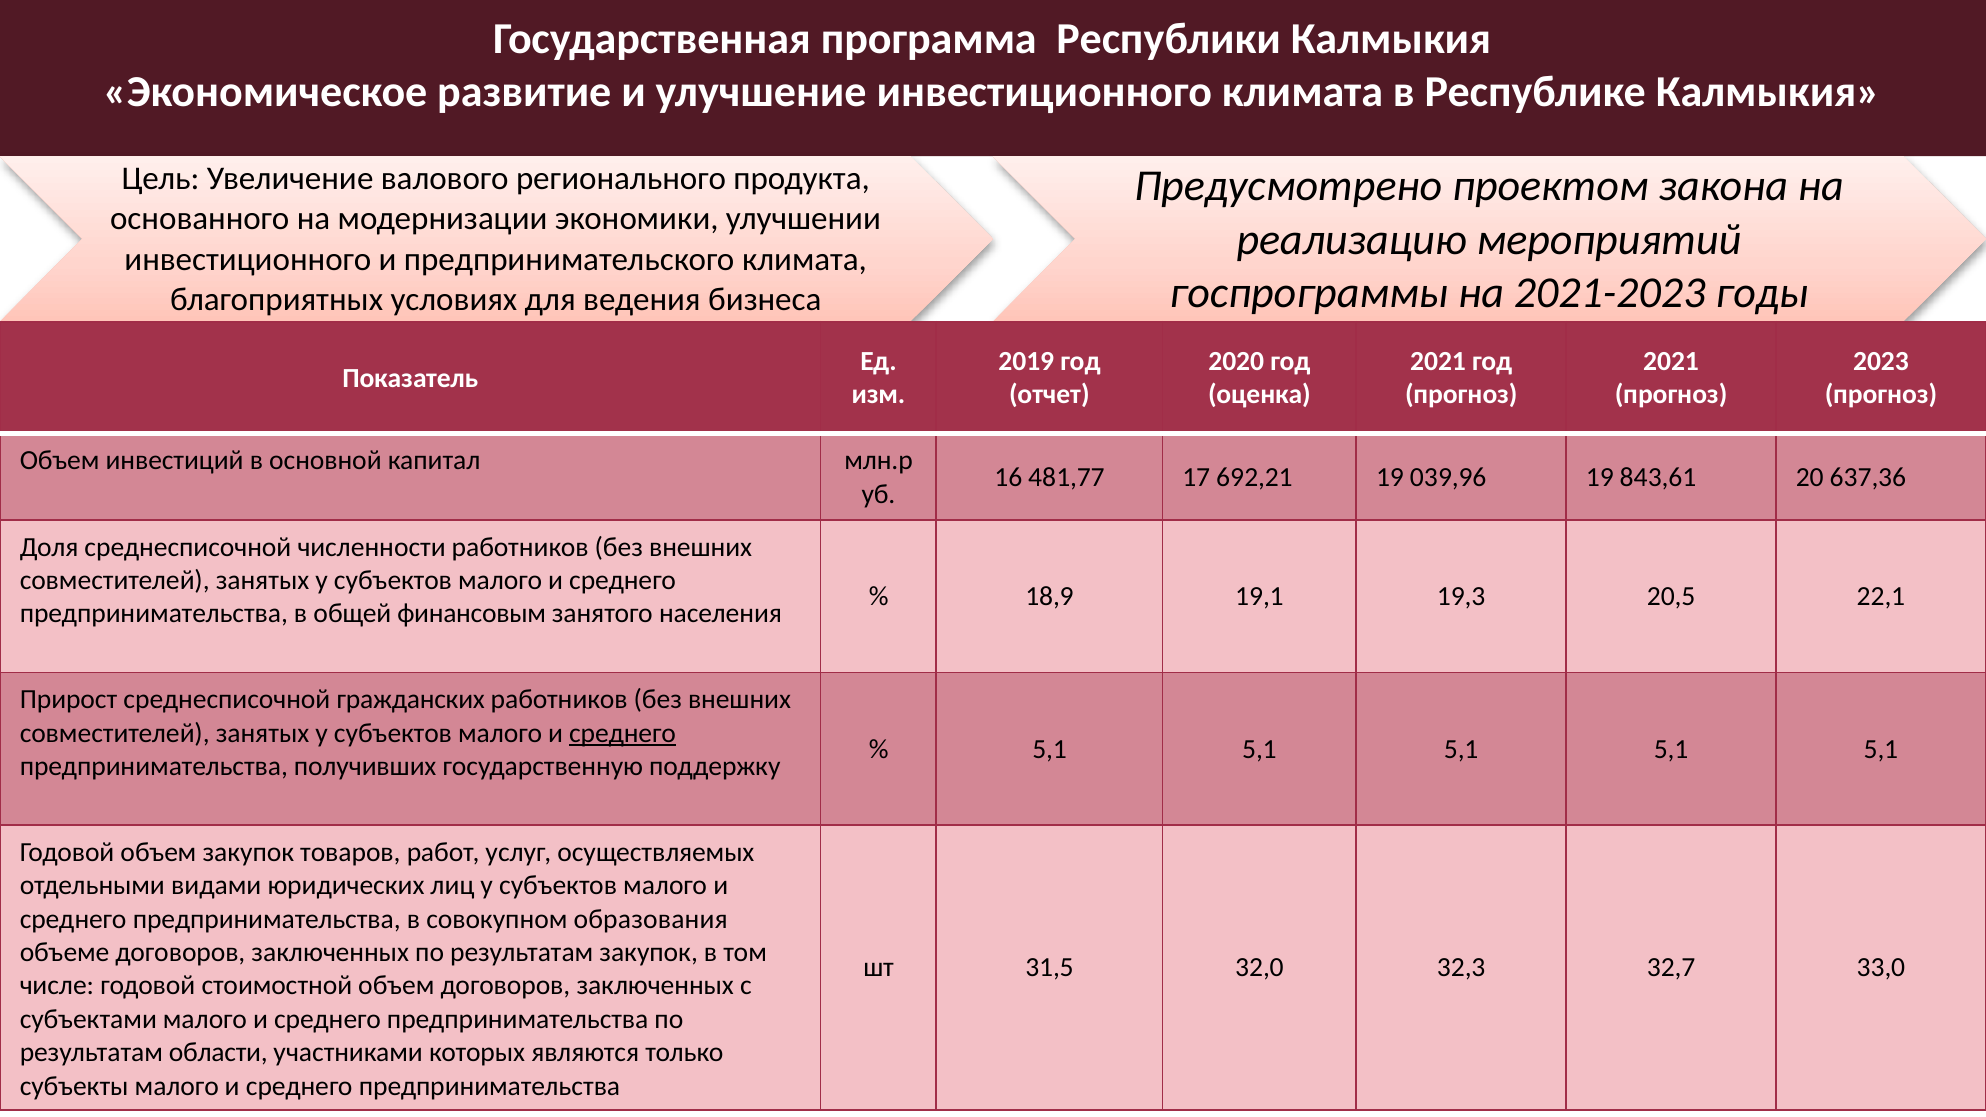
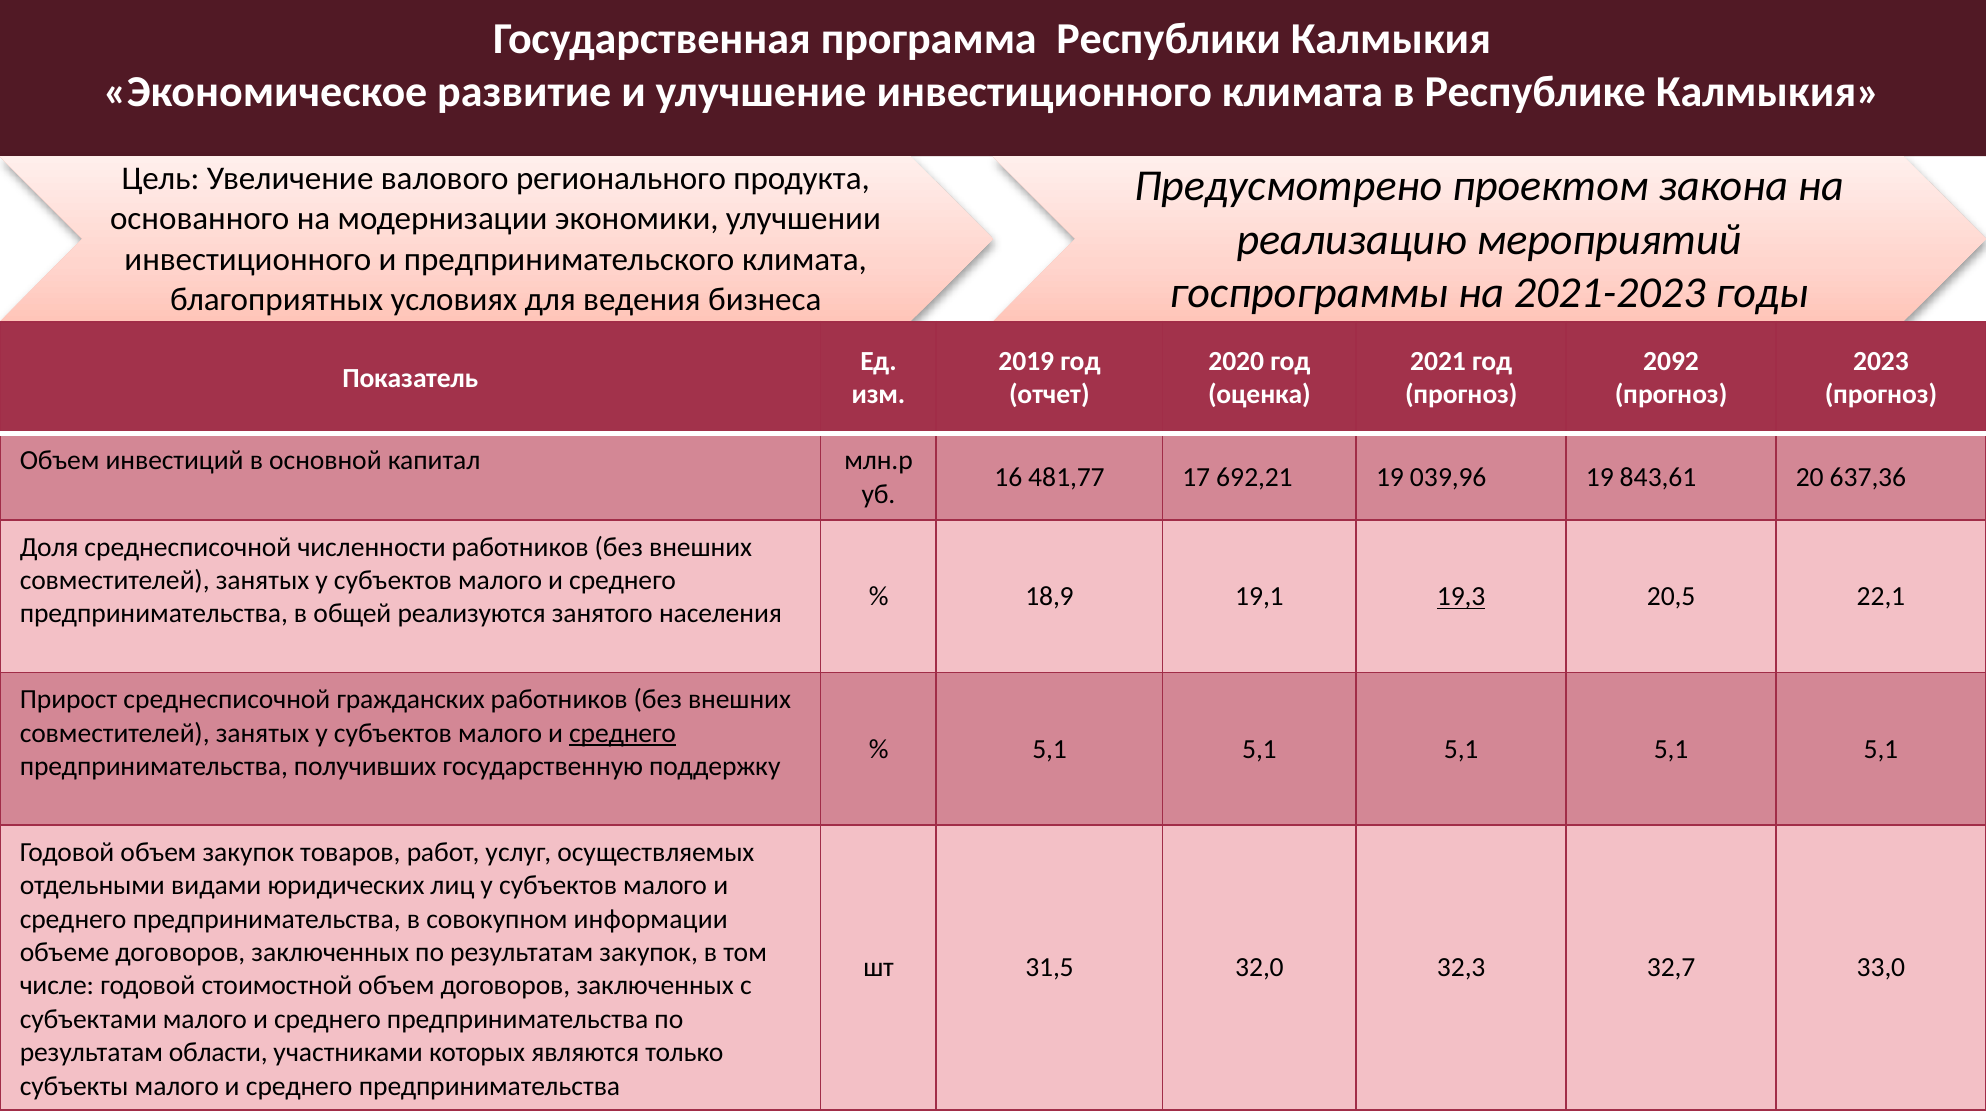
2021 at (1671, 361): 2021 -> 2092
19,3 underline: none -> present
финансовым: финансовым -> реализуются
образования: образования -> информации
